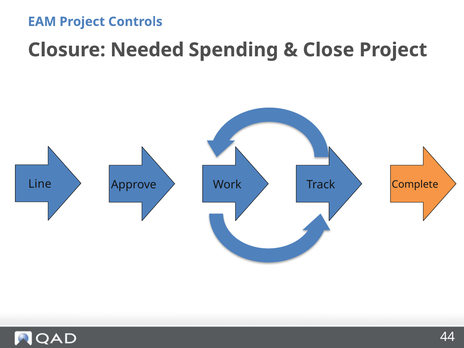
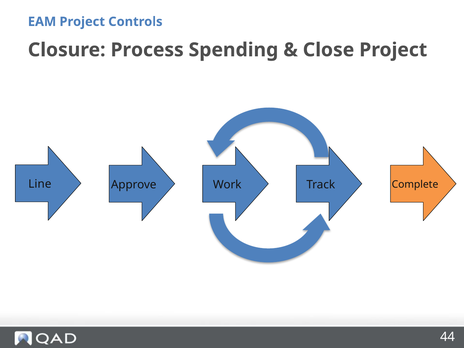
Needed: Needed -> Process
